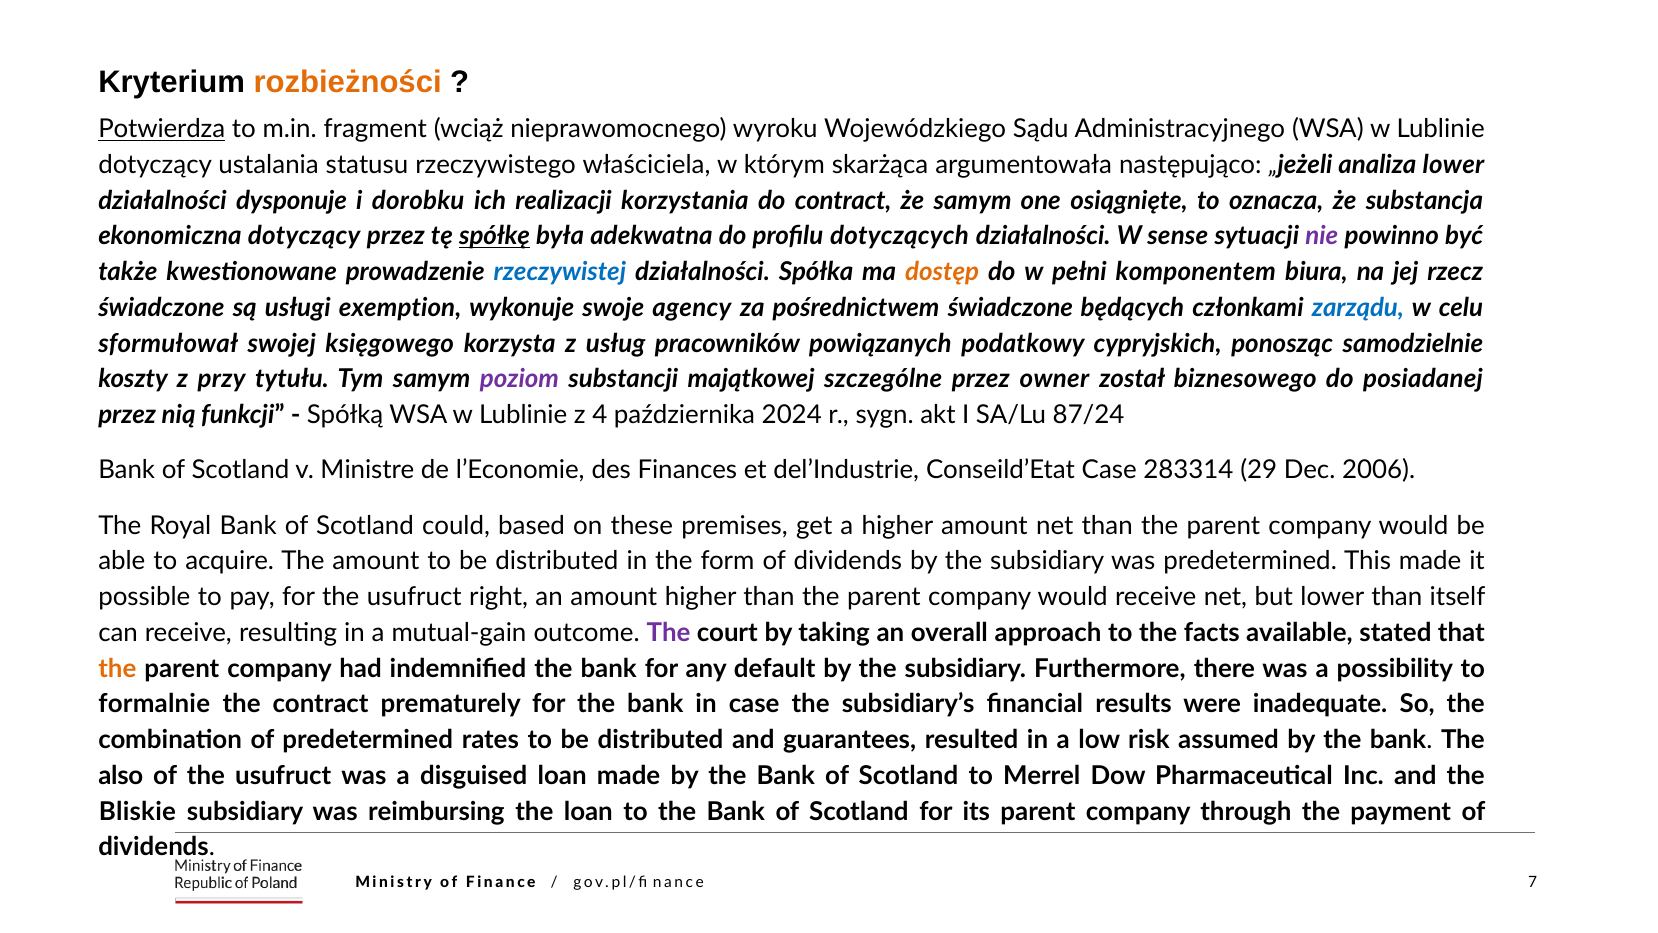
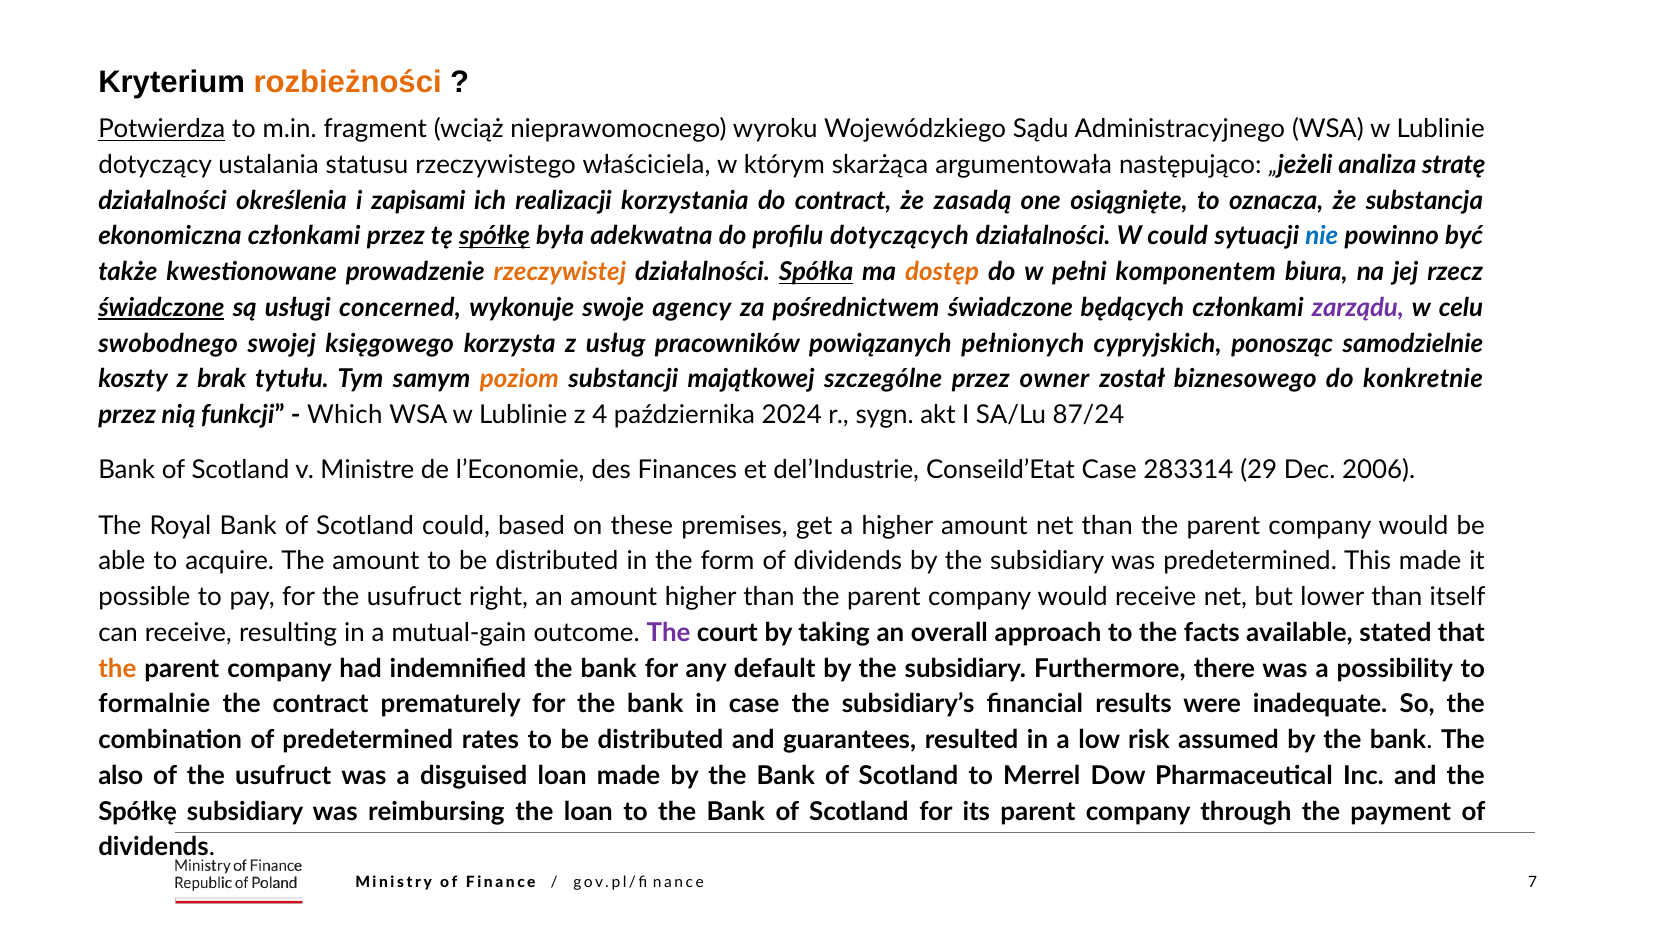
analiza lower: lower -> stratę
dysponuje: dysponuje -> określenia
dorobku: dorobku -> zapisami
że samym: samym -> zasadą
ekonomiczna dotyczący: dotyczący -> członkami
W sense: sense -> could
nie colour: purple -> blue
rzeczywistej colour: blue -> orange
Spółka underline: none -> present
świadczone at (161, 308) underline: none -> present
exemption: exemption -> concerned
zarządu colour: blue -> purple
sformułował: sformułował -> swobodnego
podatkowy: podatkowy -> pełnionych
przy: przy -> brak
poziom colour: purple -> orange
posiadanej: posiadanej -> konkretnie
Spółką: Spółką -> Which
Bliskie at (137, 811): Bliskie -> Spółkę
